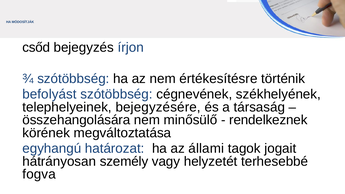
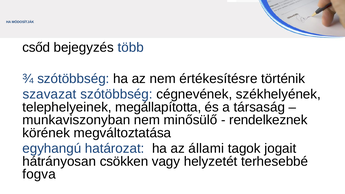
írjon: írjon -> több
befolyást: befolyást -> szavazat
bejegyzésére: bejegyzésére -> megállapította
összehangolására: összehangolására -> munkaviszonyban
személy: személy -> csökken
